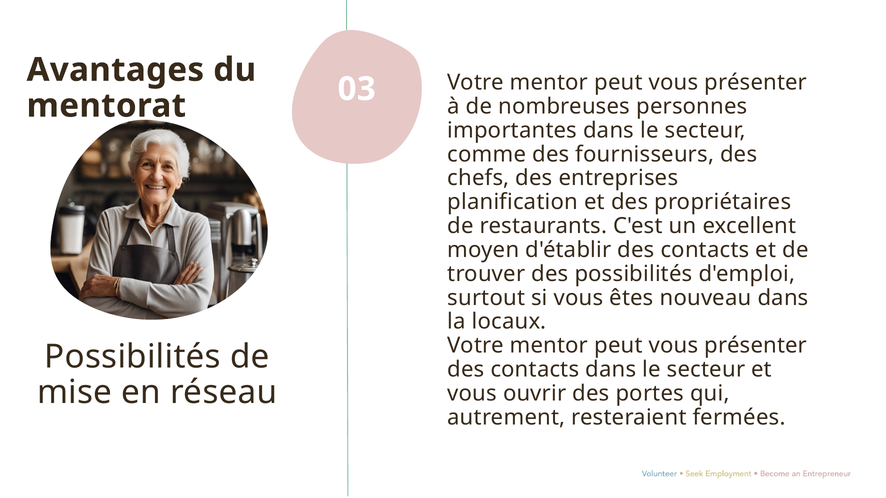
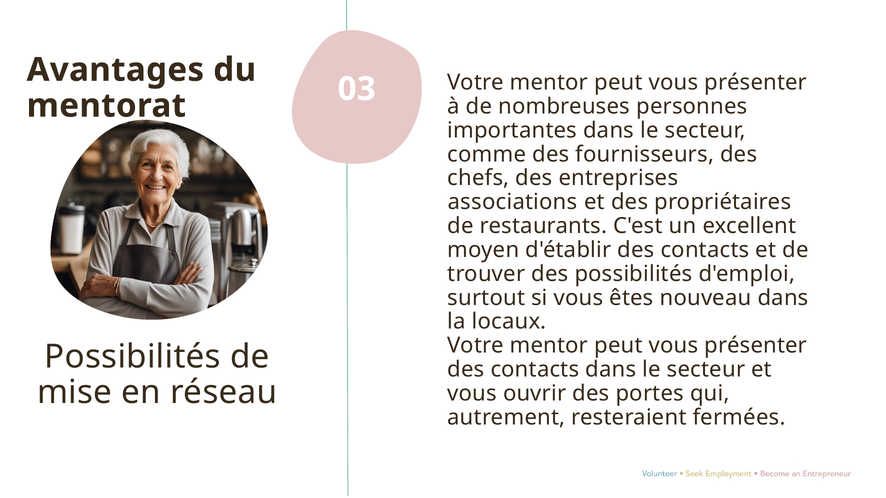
planification: planification -> associations
